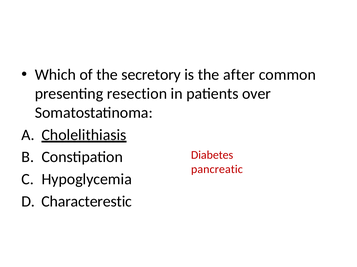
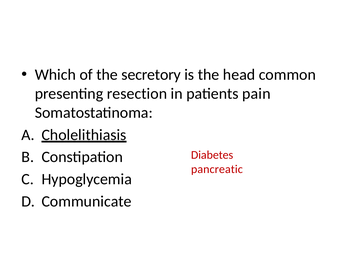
after: after -> head
over: over -> pain
Characterestic: Characterestic -> Communicate
